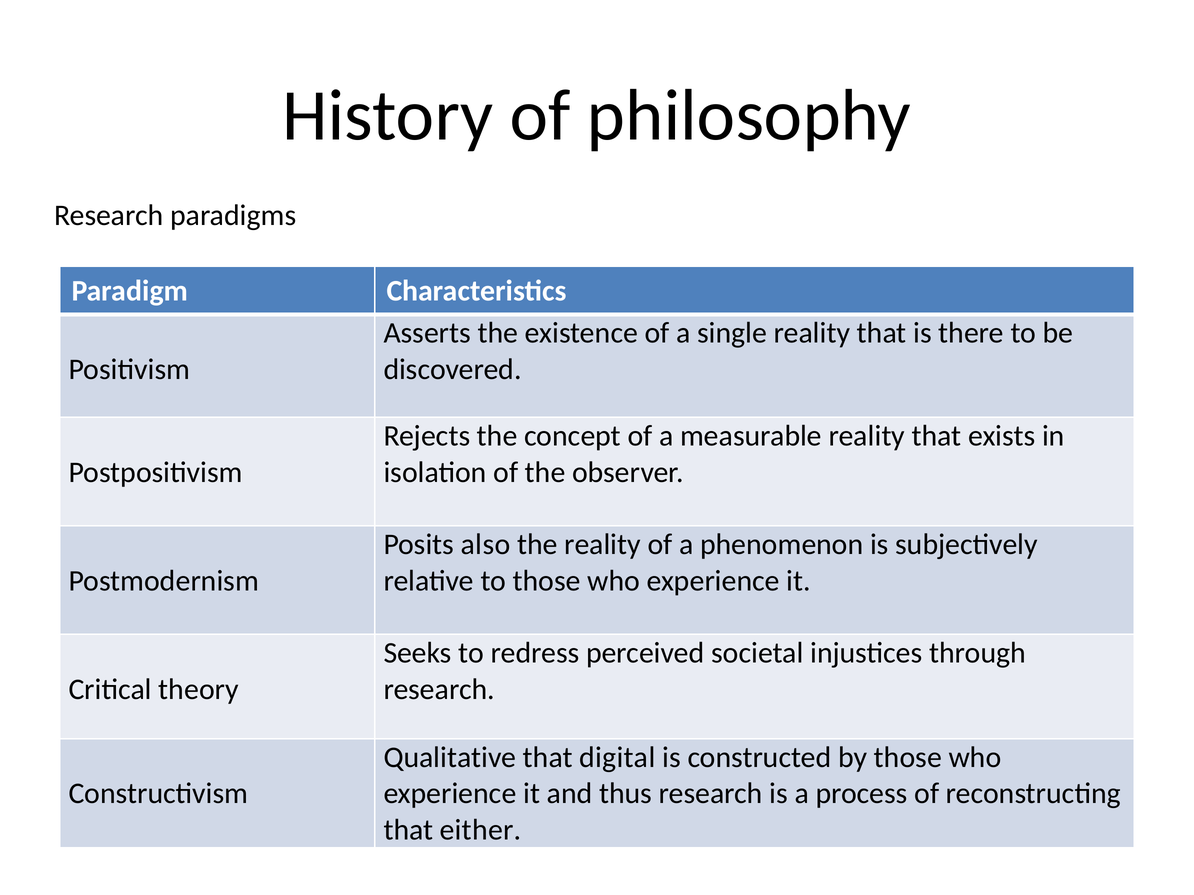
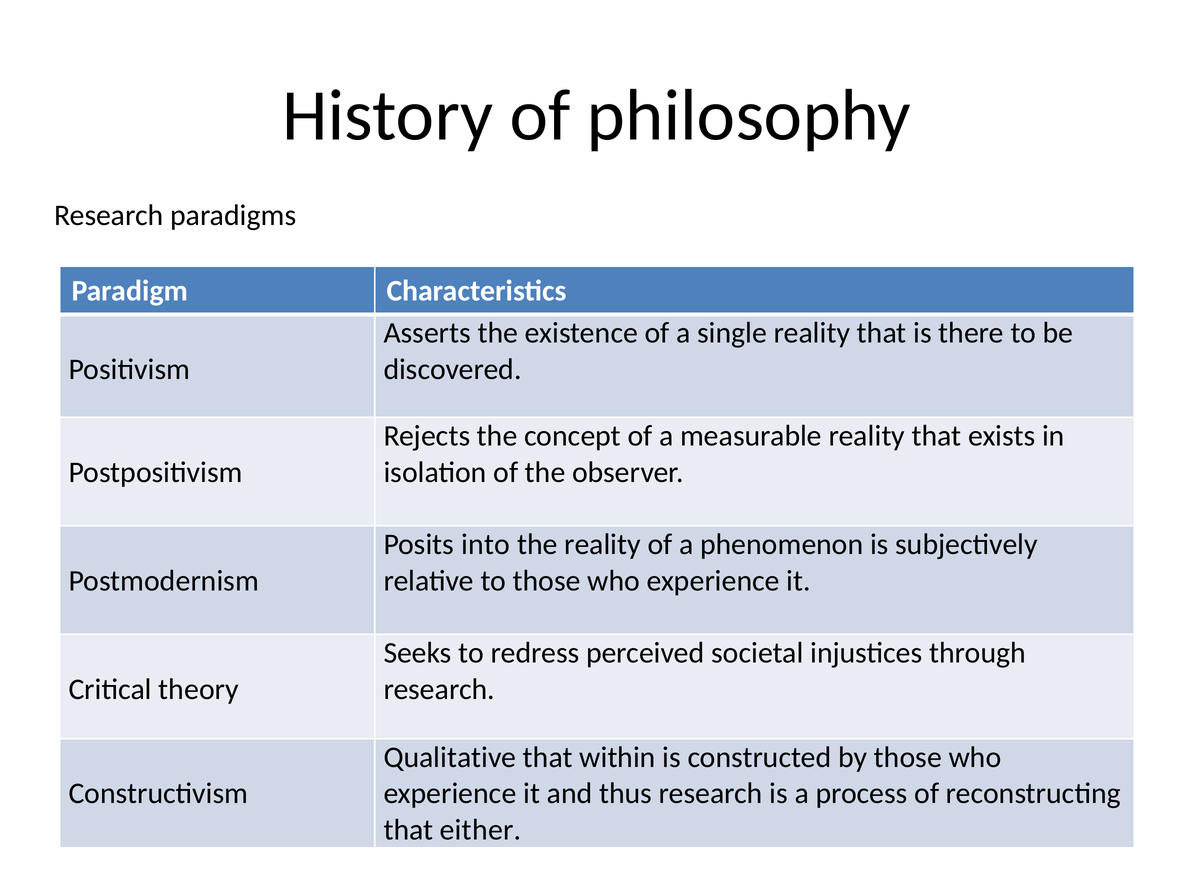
also: also -> into
digital: digital -> within
